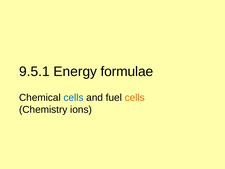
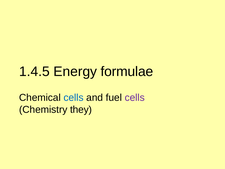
9.5.1: 9.5.1 -> 1.4.5
cells at (135, 98) colour: orange -> purple
ions: ions -> they
